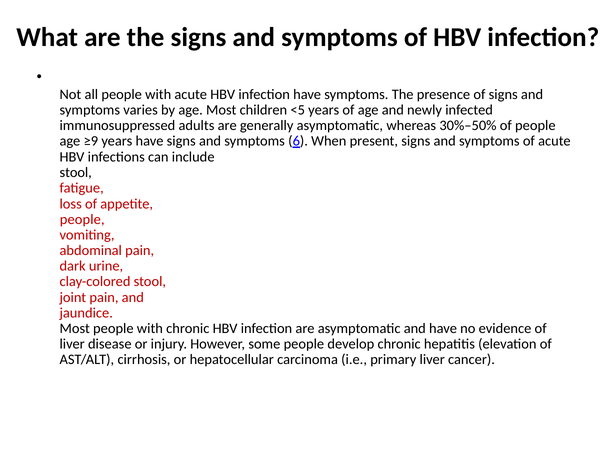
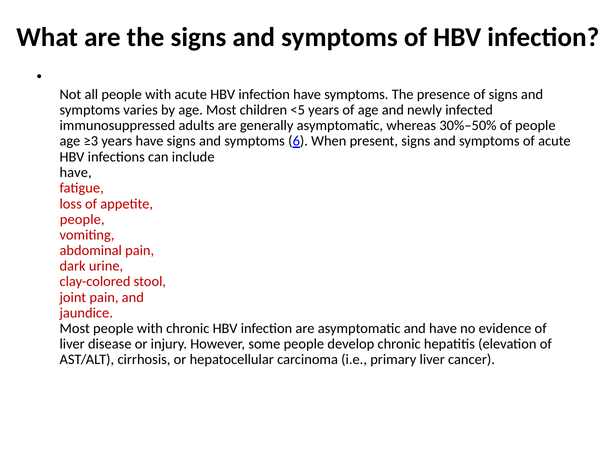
≥9: ≥9 -> ≥3
stool at (76, 173): stool -> have
